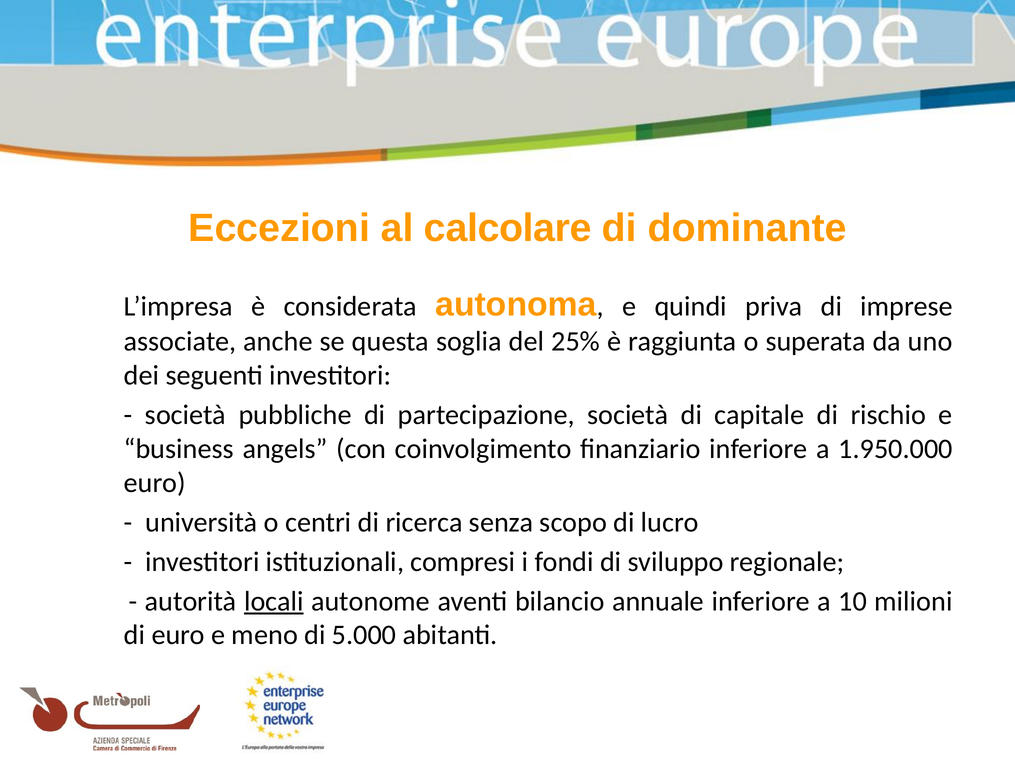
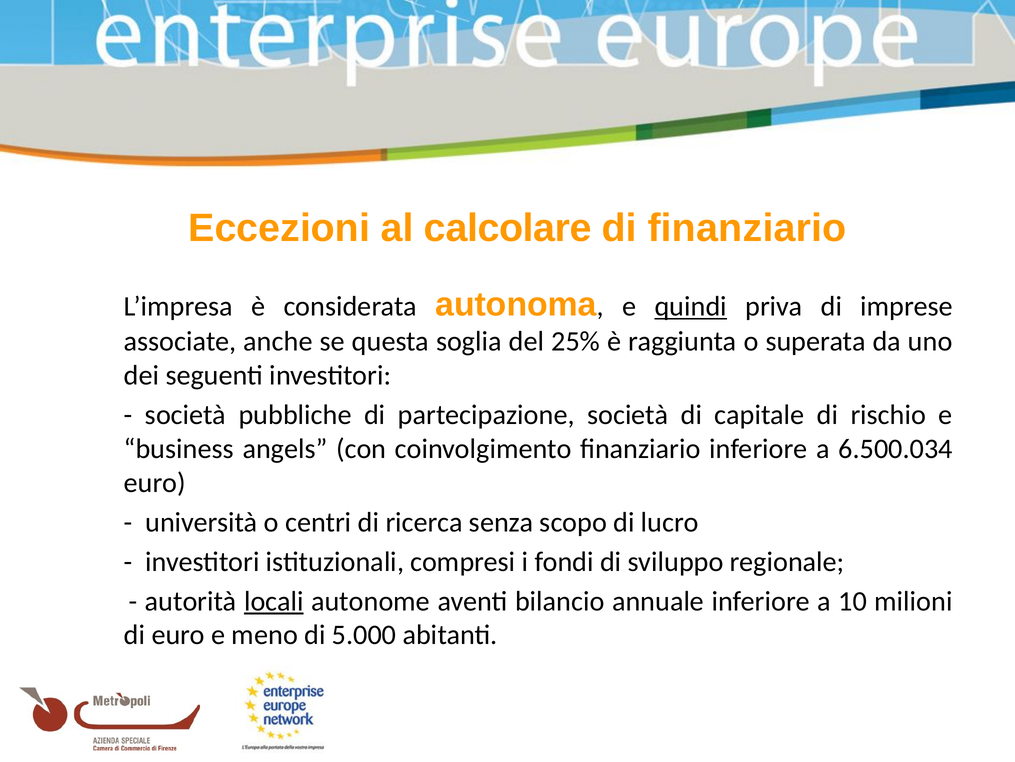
di dominante: dominante -> finanziario
quindi underline: none -> present
1.950.000: 1.950.000 -> 6.500.034
